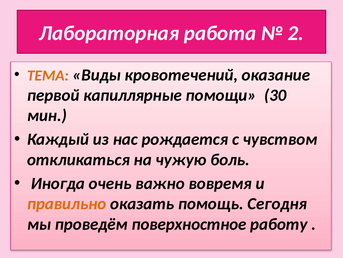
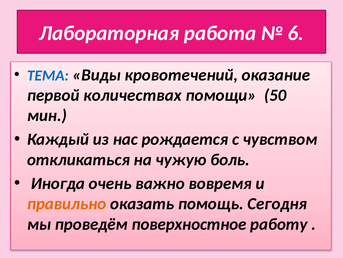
2: 2 -> 6
ТЕМА colour: orange -> blue
капиллярные: капиллярные -> количествах
30: 30 -> 50
